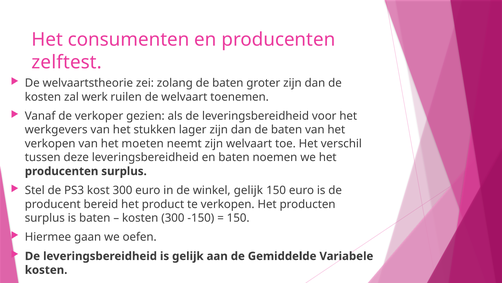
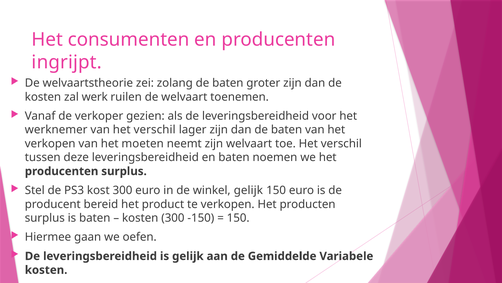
zelftest: zelftest -> ingrijpt
werkgevers: werkgevers -> werknemer
van het stukken: stukken -> verschil
